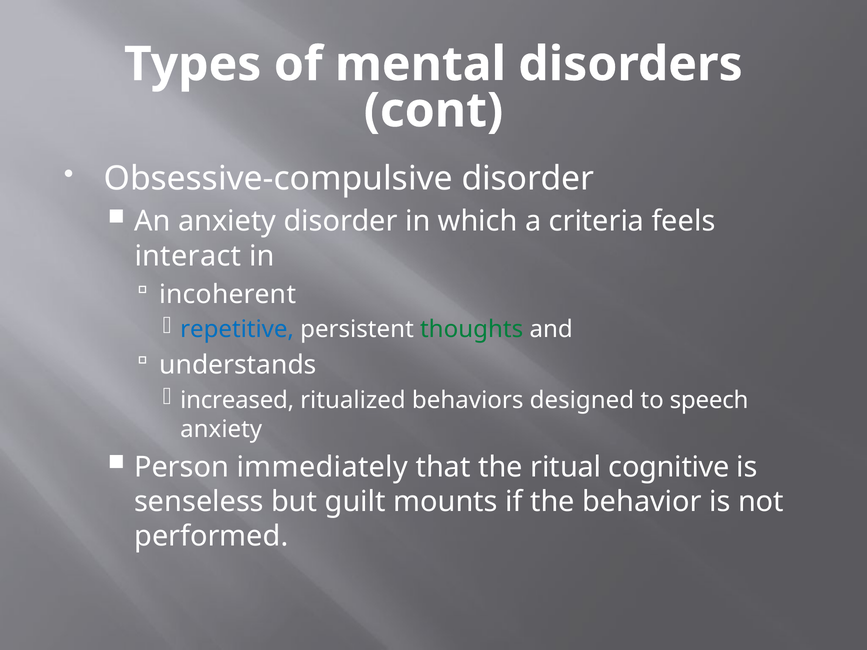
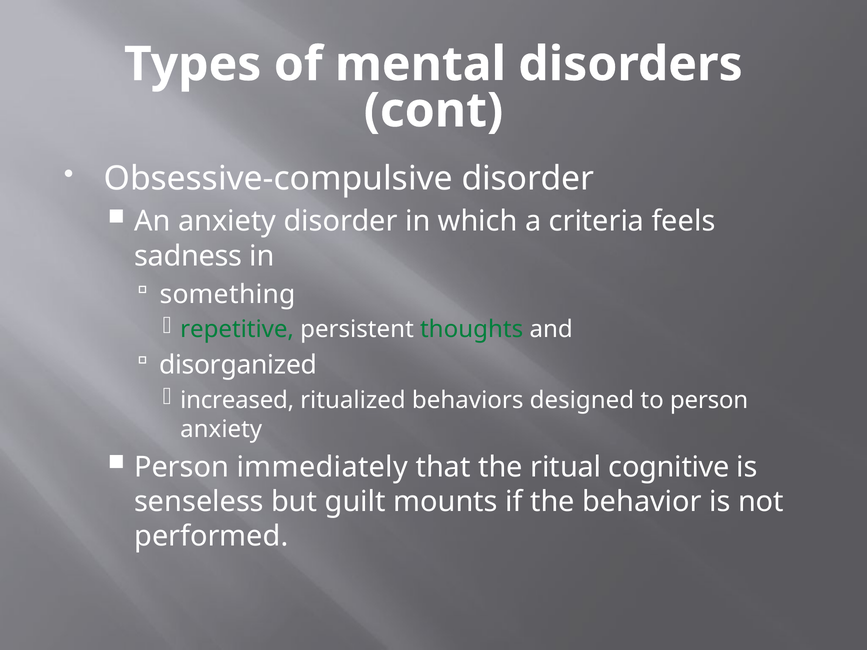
interact: interact -> sadness
incoherent: incoherent -> something
repetitive colour: blue -> green
understands: understands -> disorganized
to speech: speech -> person
